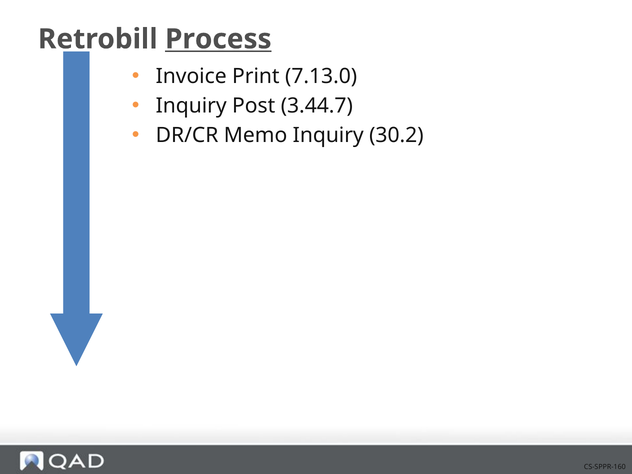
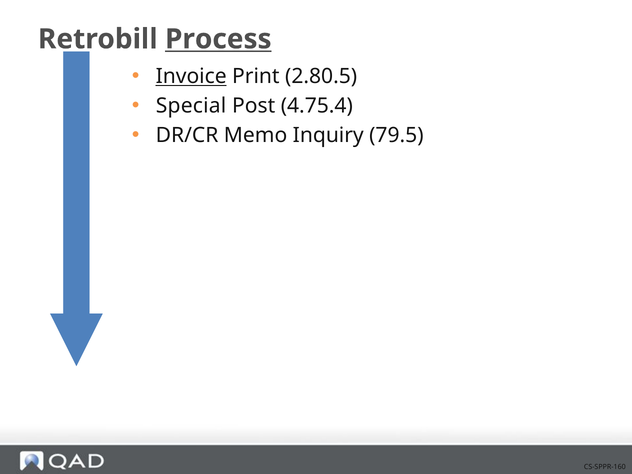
Invoice underline: none -> present
7.13.0: 7.13.0 -> 2.80.5
Inquiry at (191, 106): Inquiry -> Special
3.44.7: 3.44.7 -> 4.75.4
30.2: 30.2 -> 79.5
